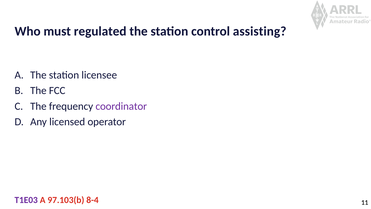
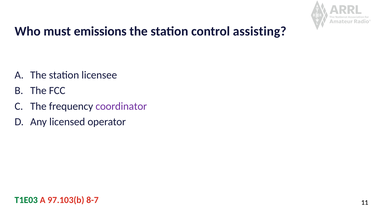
regulated: regulated -> emissions
T1E03 colour: purple -> green
8-4: 8-4 -> 8-7
